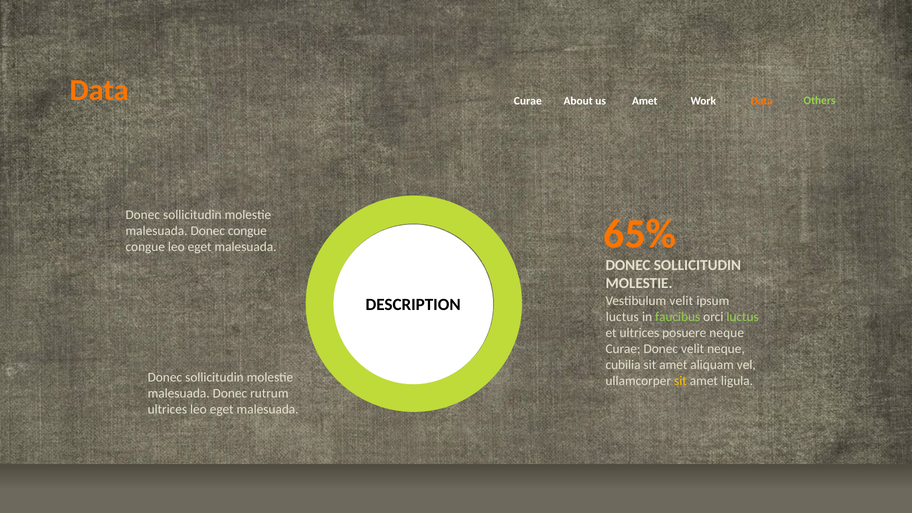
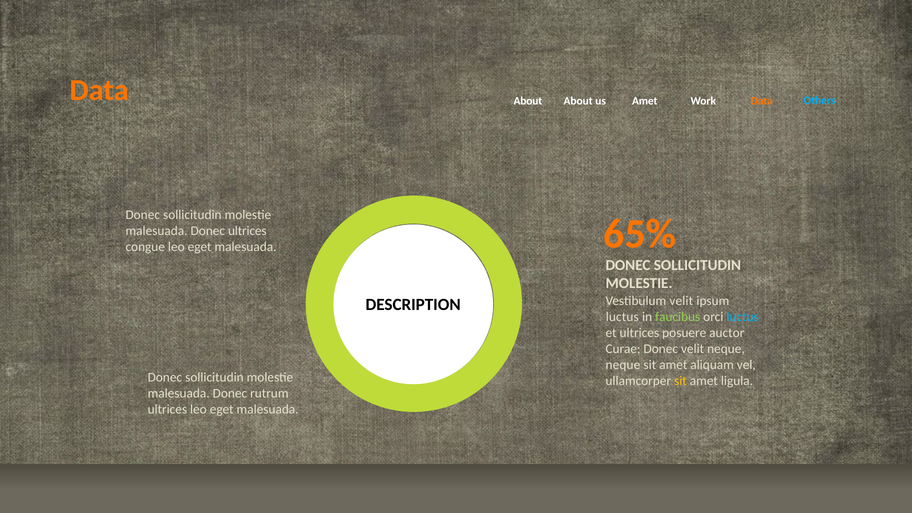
Data Curae: Curae -> About
Others colour: light green -> light blue
Donec congue: congue -> ultrices
luctus at (743, 317) colour: light green -> light blue
posuere neque: neque -> auctor
cubilia at (623, 365): cubilia -> neque
